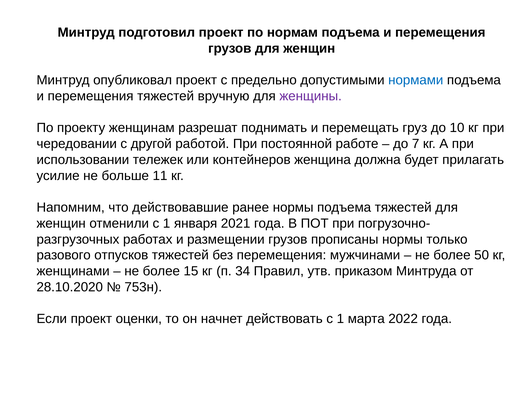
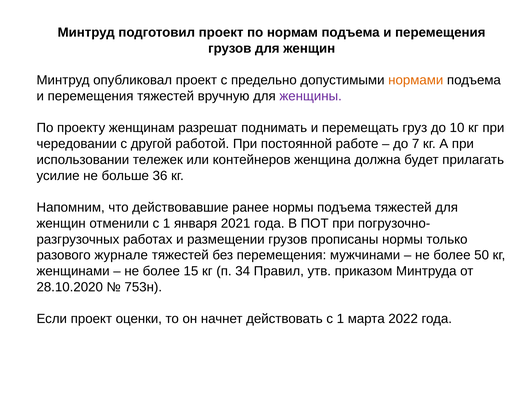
нормами colour: blue -> orange
11: 11 -> 36
отпусков: отпусков -> журнале
